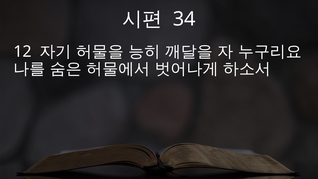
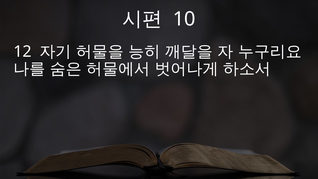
34: 34 -> 10
